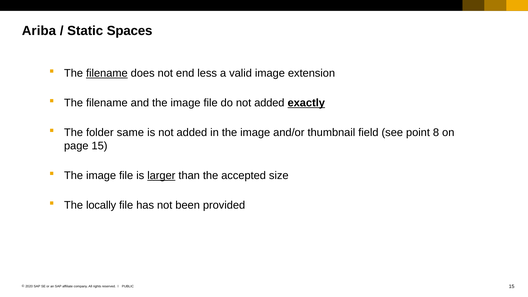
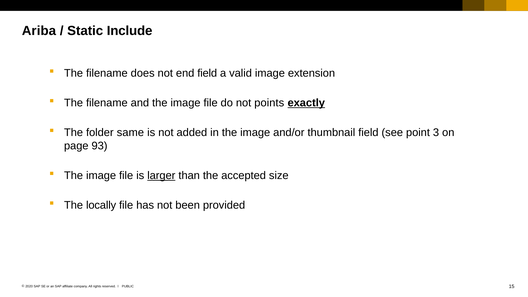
Spaces: Spaces -> Include
filename at (107, 73) underline: present -> none
end less: less -> field
do not added: added -> points
8: 8 -> 3
page 15: 15 -> 93
